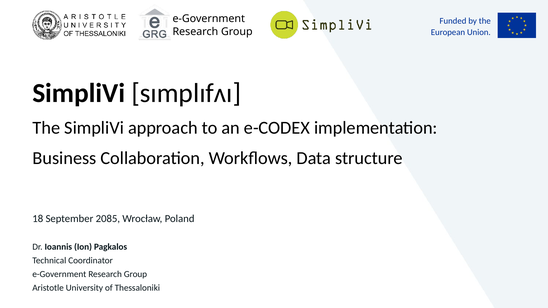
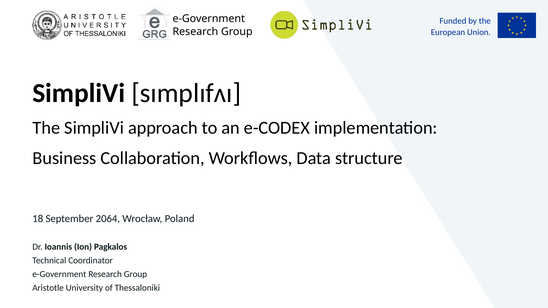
2085: 2085 -> 2064
